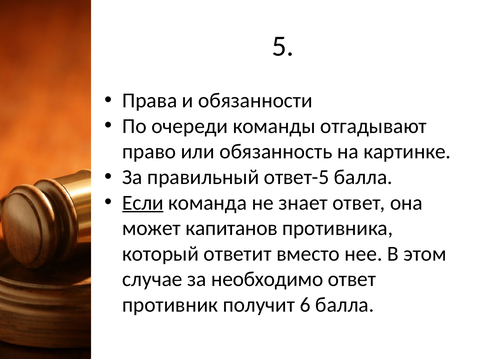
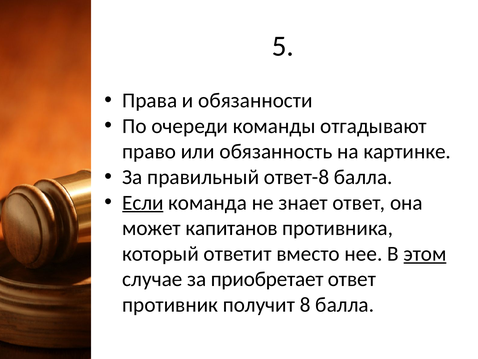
ответ-5: ответ-5 -> ответ-8
этом underline: none -> present
необходимо: необходимо -> приобретает
6: 6 -> 8
